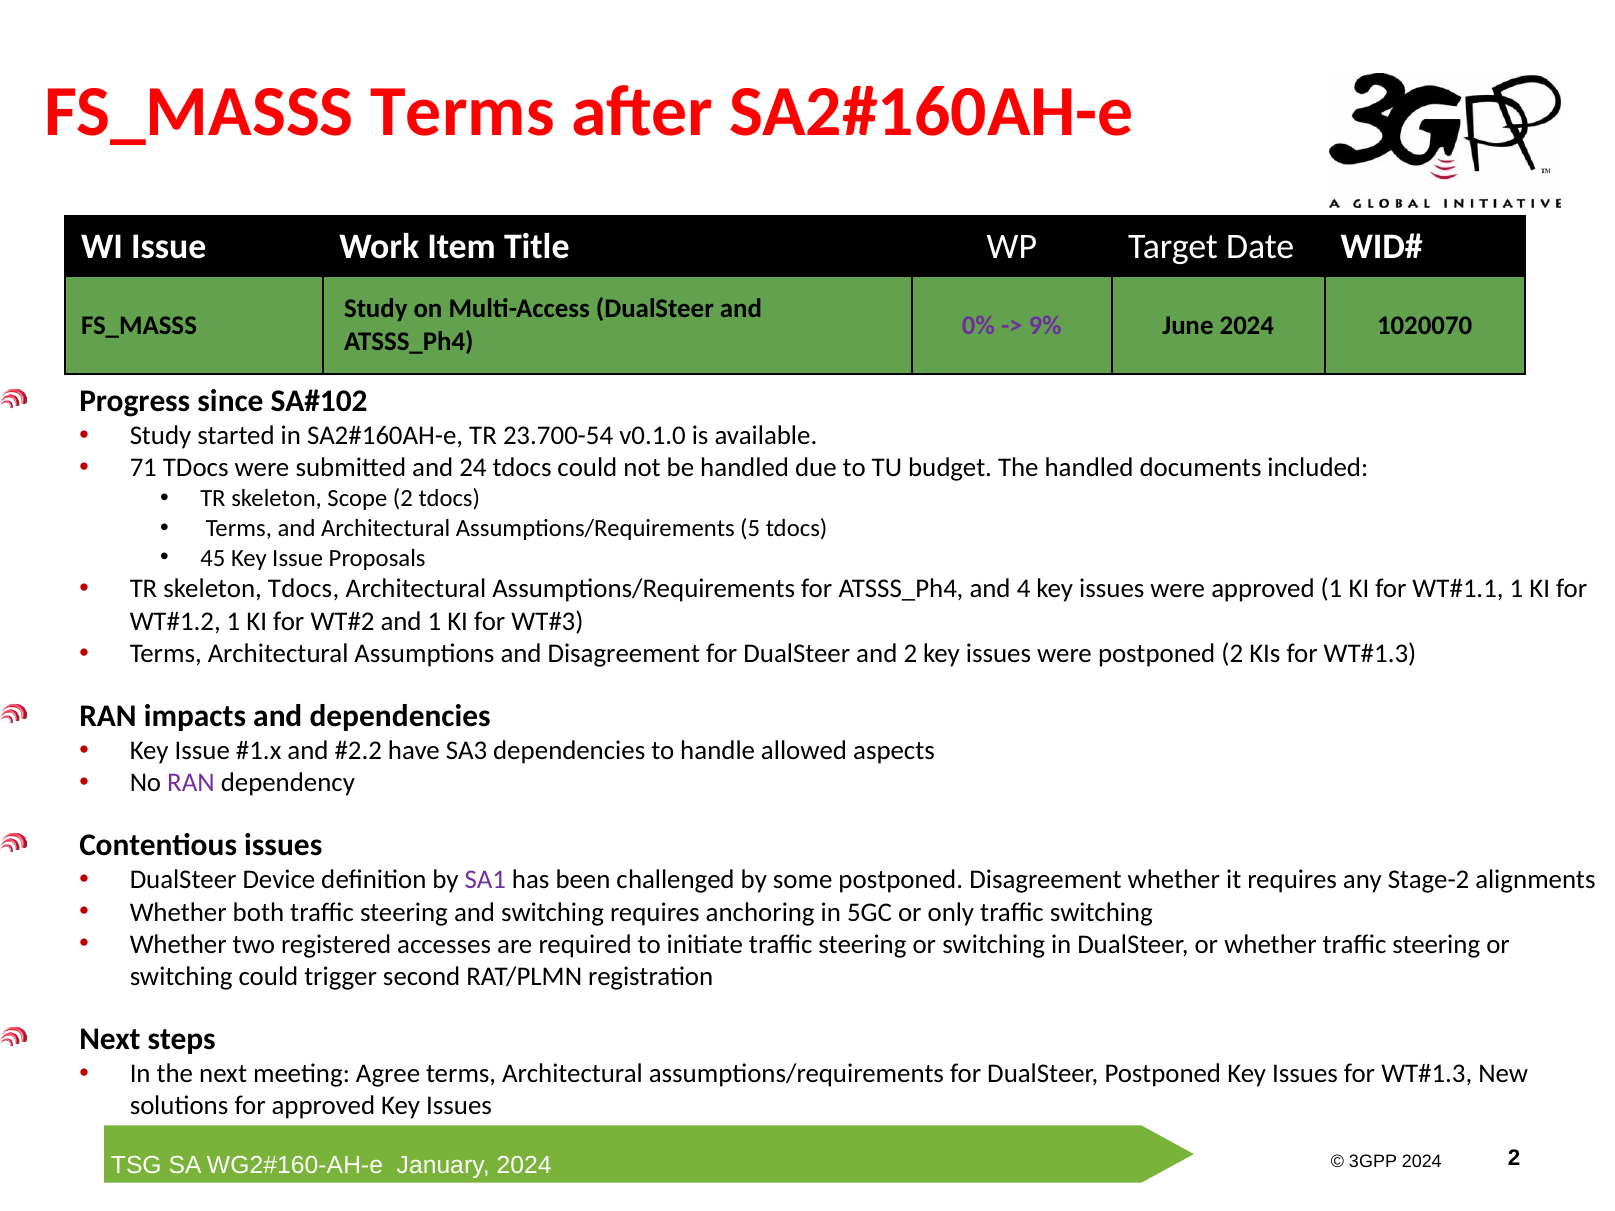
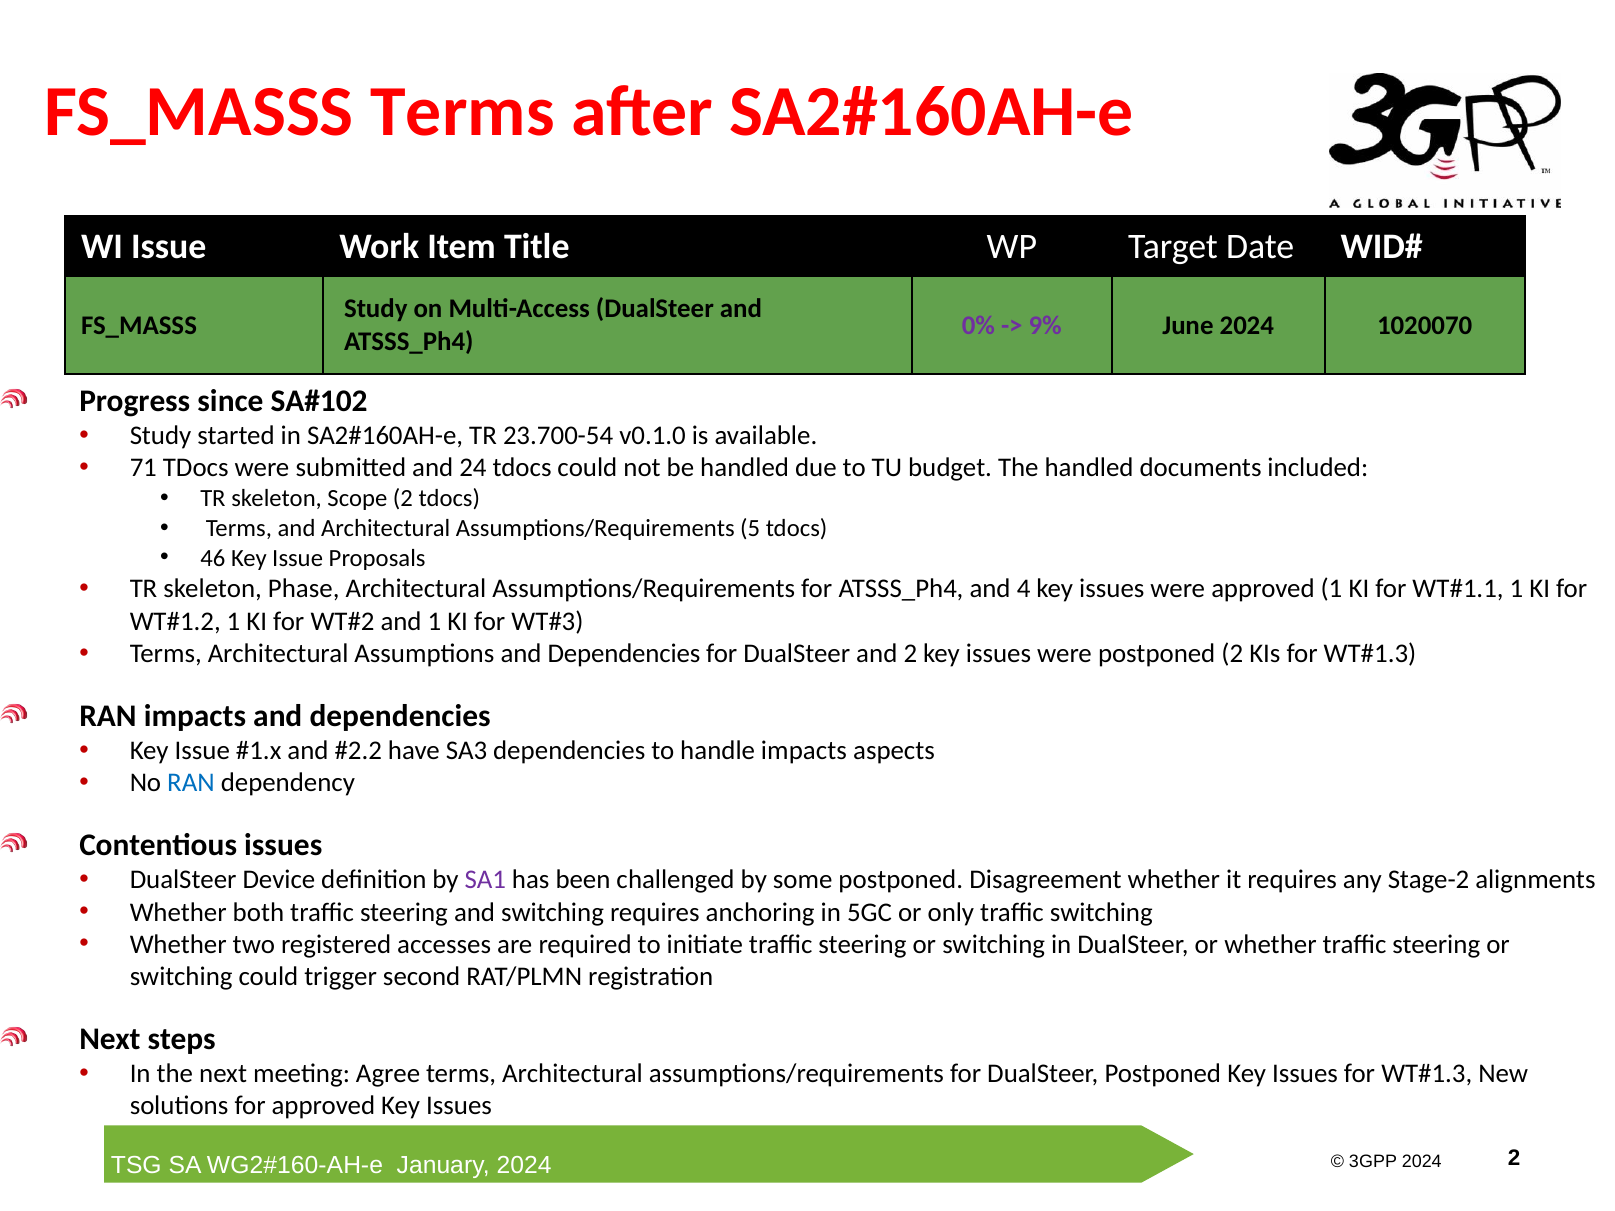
45: 45 -> 46
skeleton Tdocs: Tdocs -> Phase
Assumptions and Disagreement: Disagreement -> Dependencies
handle allowed: allowed -> impacts
RAN at (191, 783) colour: purple -> blue
